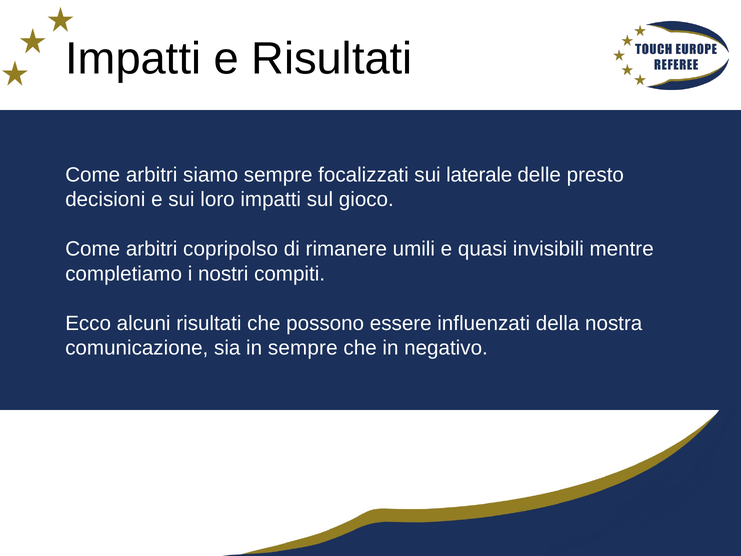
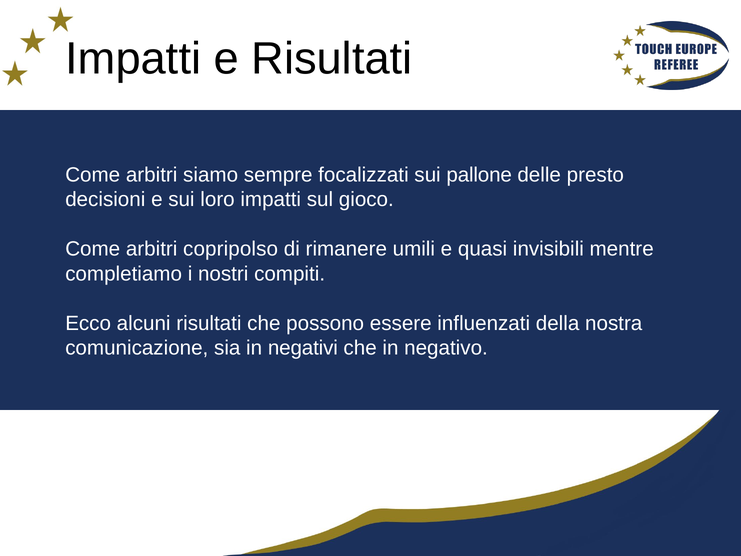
laterale: laterale -> pallone
in sempre: sempre -> negativi
